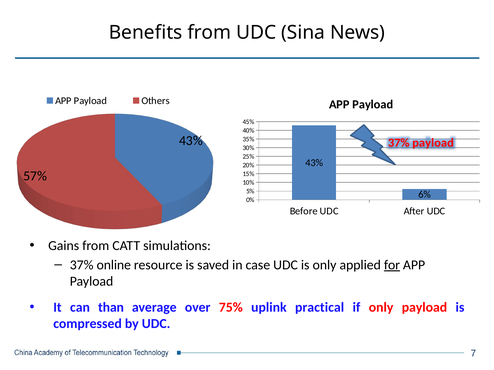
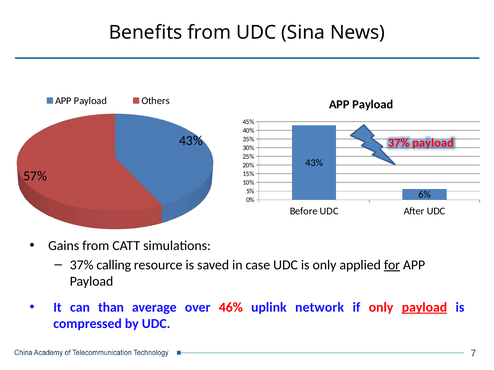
online: online -> calling
75%: 75% -> 46%
practical: practical -> network
payload at (424, 308) underline: none -> present
